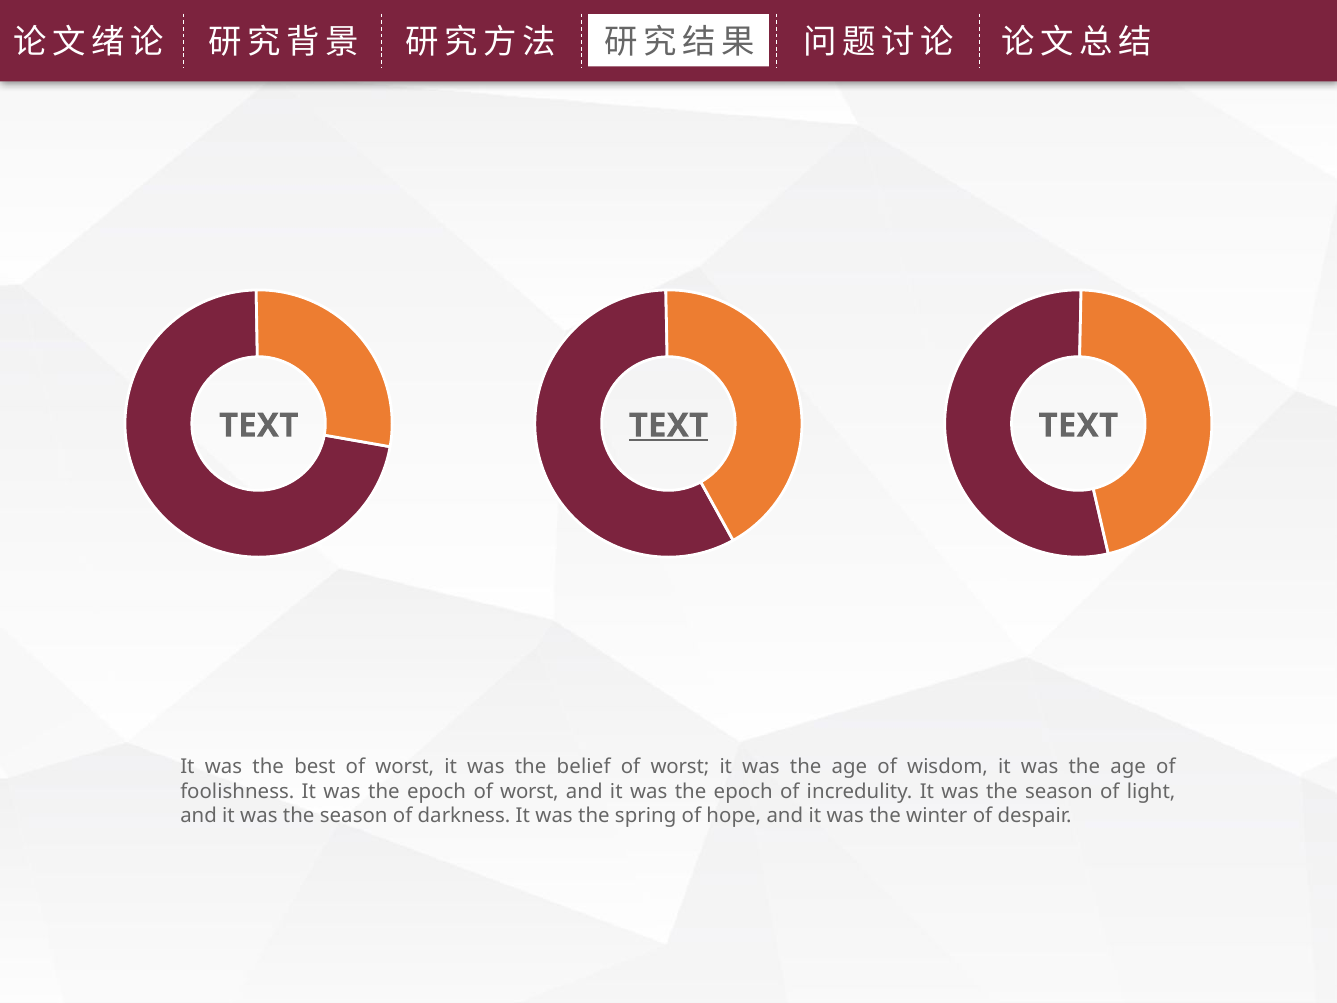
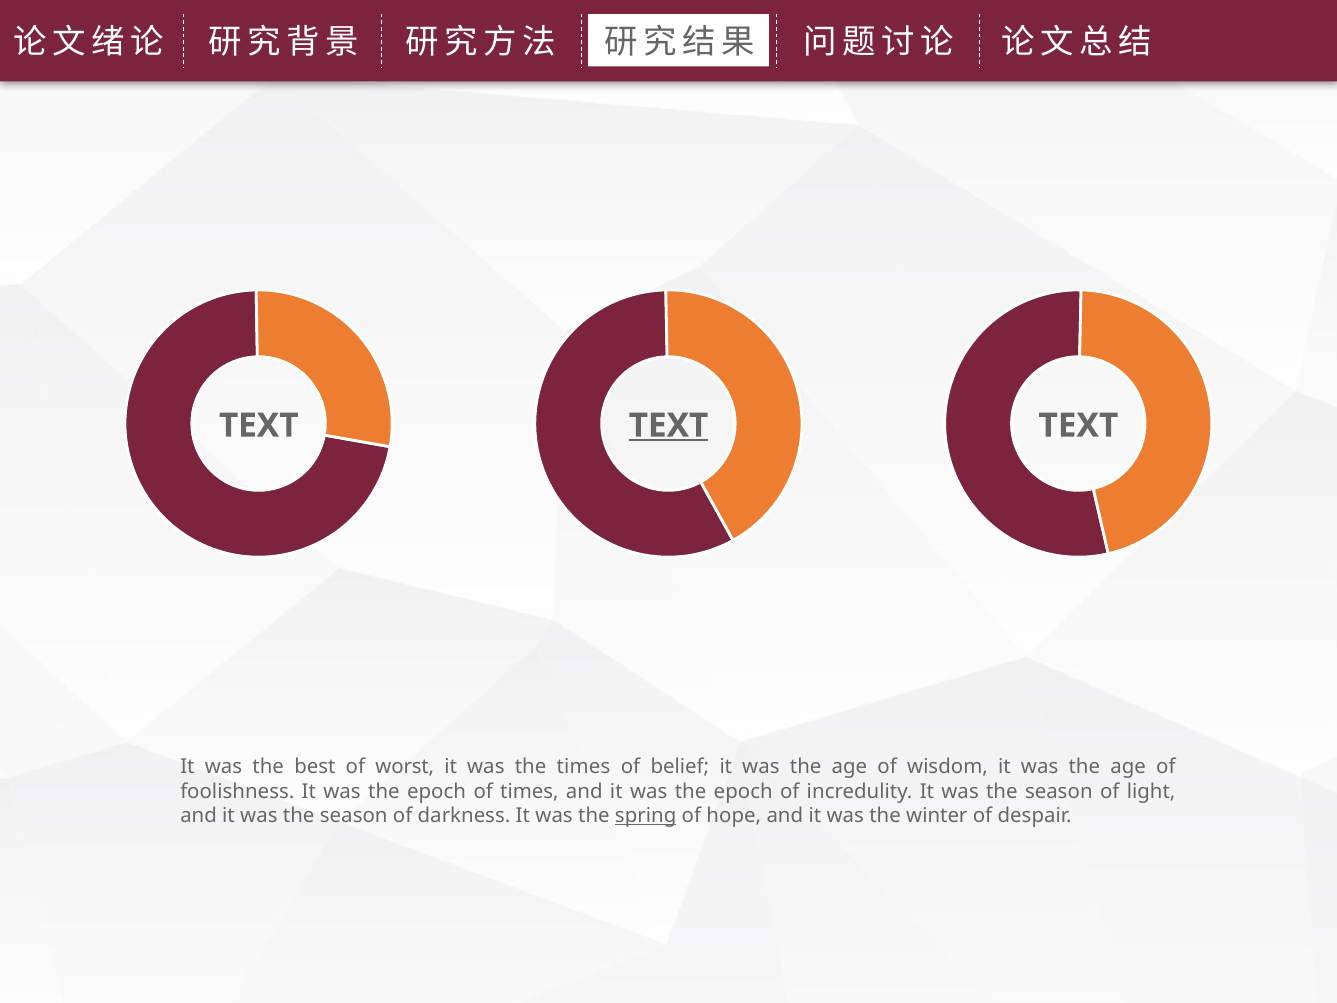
the belief: belief -> times
worst at (680, 767): worst -> belief
epoch of worst: worst -> times
spring underline: none -> present
